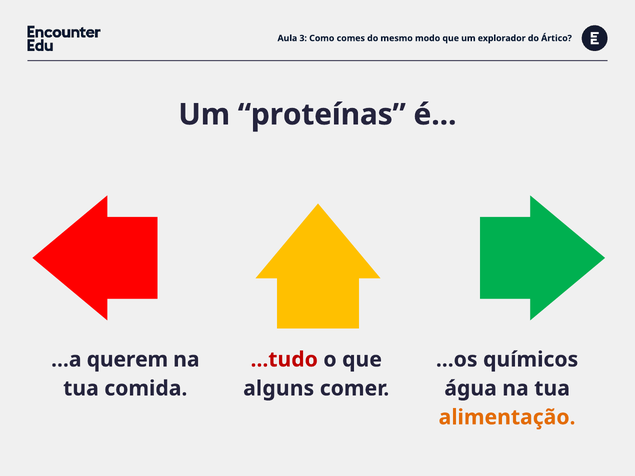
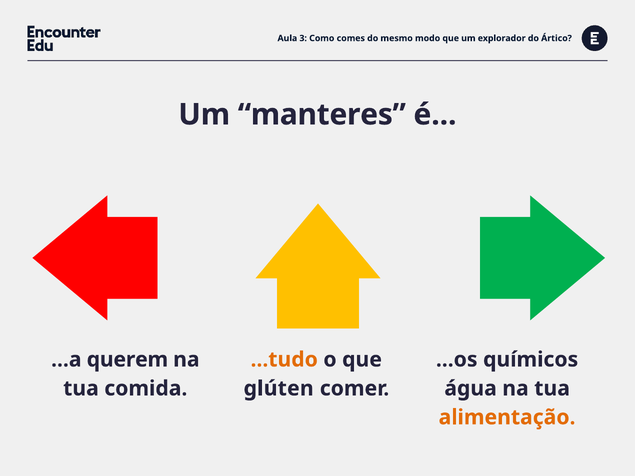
proteínas: proteínas -> manteres
...tudo colour: red -> orange
alguns: alguns -> glúten
